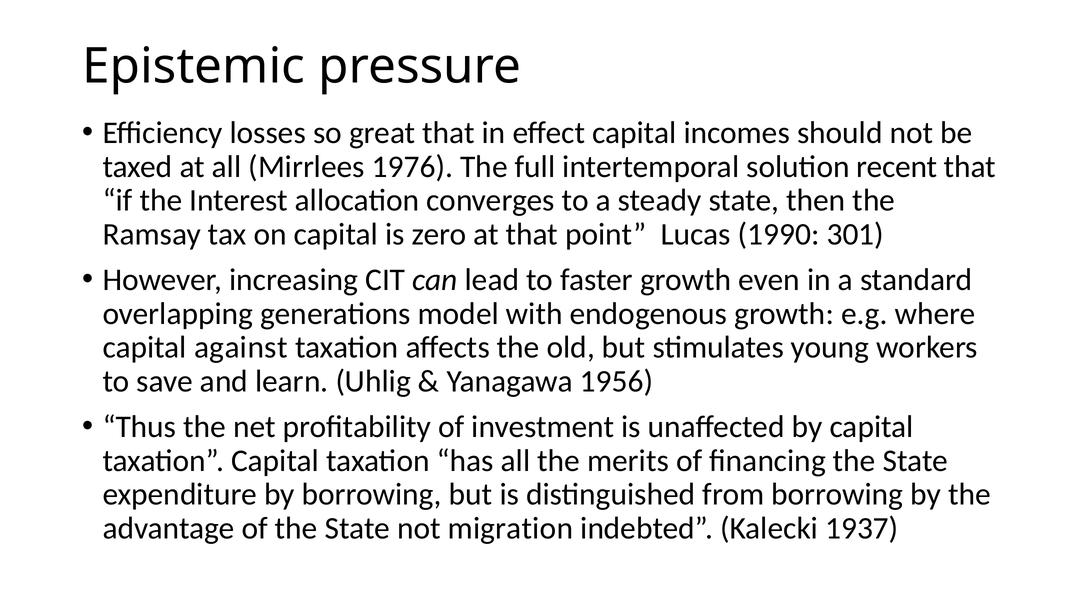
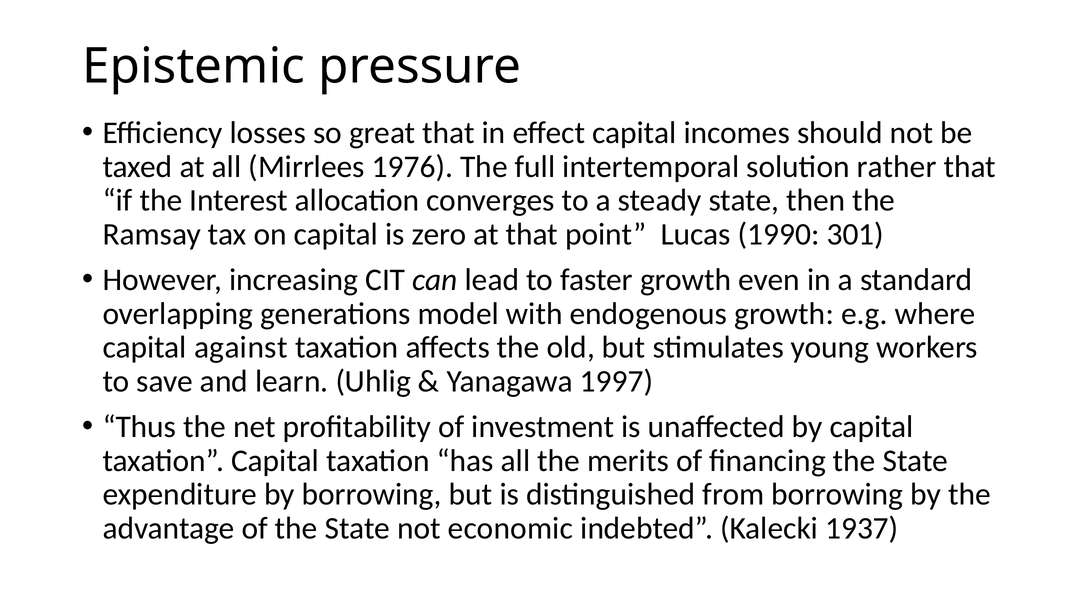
recent: recent -> rather
1956: 1956 -> 1997
migration: migration -> economic
